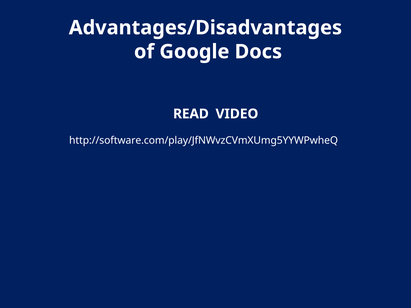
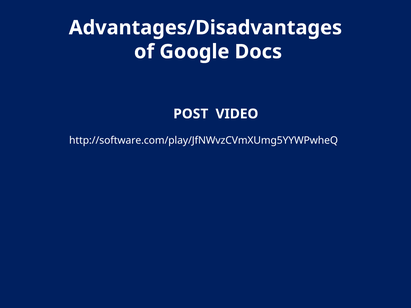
READ: READ -> POST
